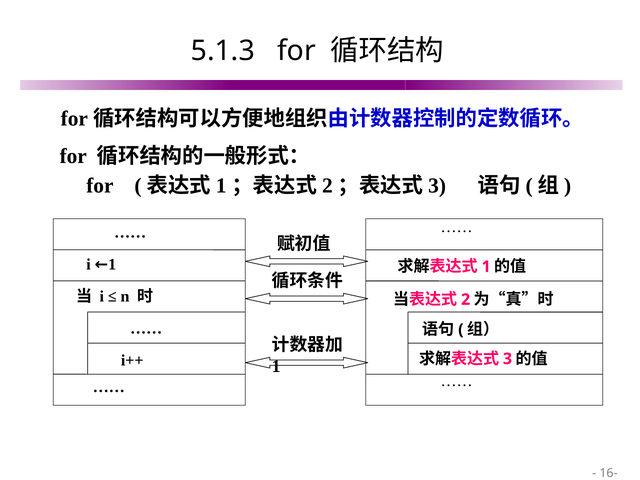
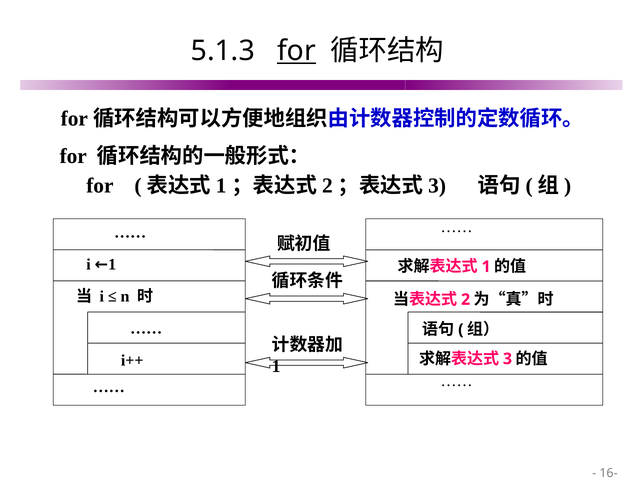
for at (296, 51) underline: none -> present
